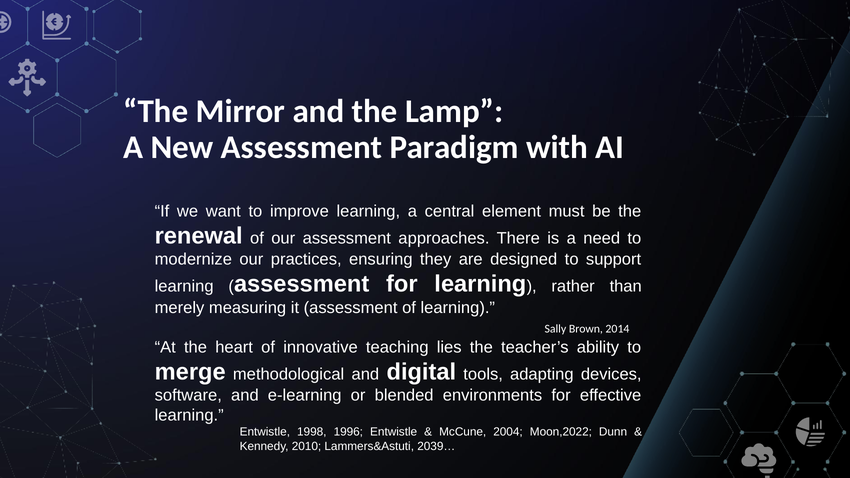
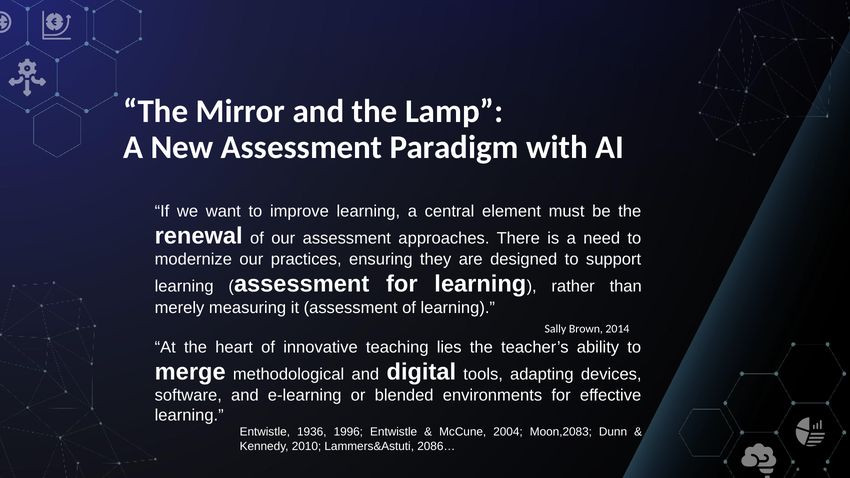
1998: 1998 -> 1936
Moon,2022: Moon,2022 -> Moon,2083
2039…: 2039… -> 2086…
